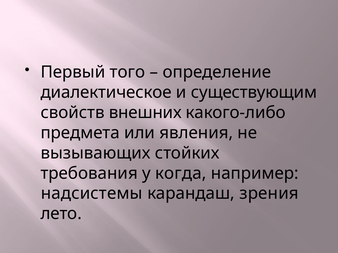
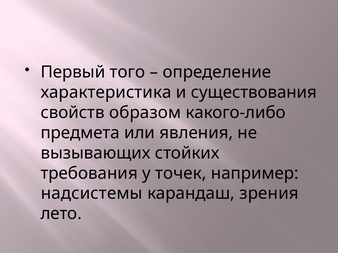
диалектическое: диалектическое -> характеристика
существующим: существующим -> существования
внешних: внешних -> образом
когда: когда -> точек
